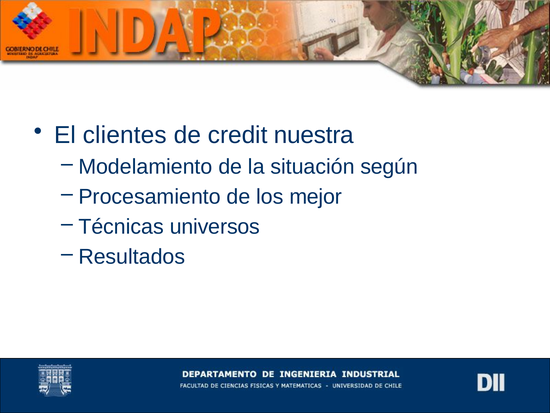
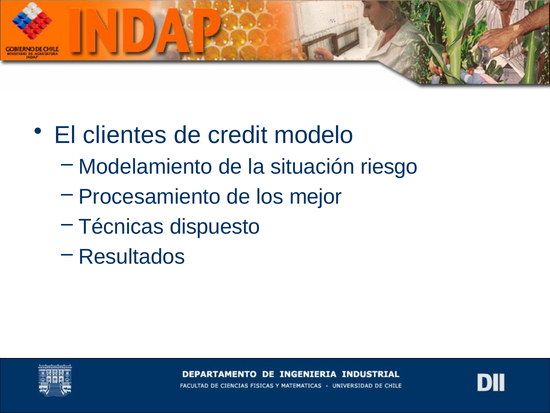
nuestra: nuestra -> modelo
según: según -> riesgo
universos: universos -> dispuesto
